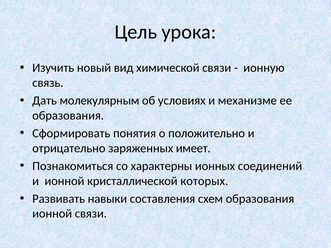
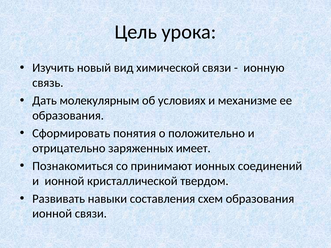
характерны: характерны -> принимают
которых: которых -> твердом
